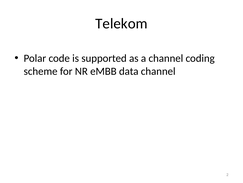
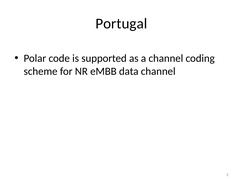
Telekom: Telekom -> Portugal
